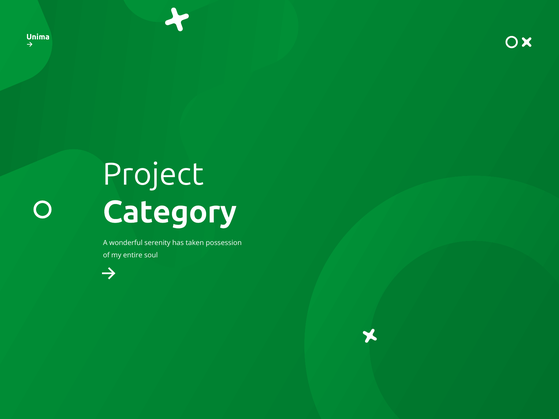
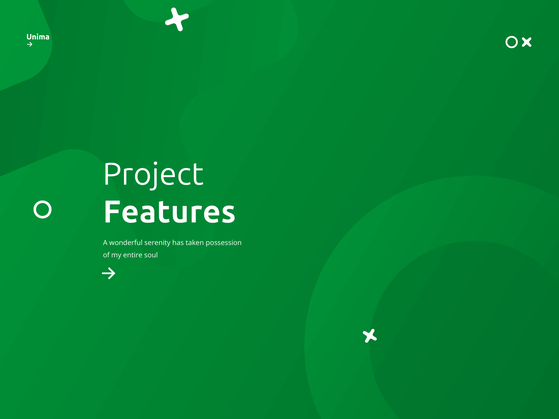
Category: Category -> Features
